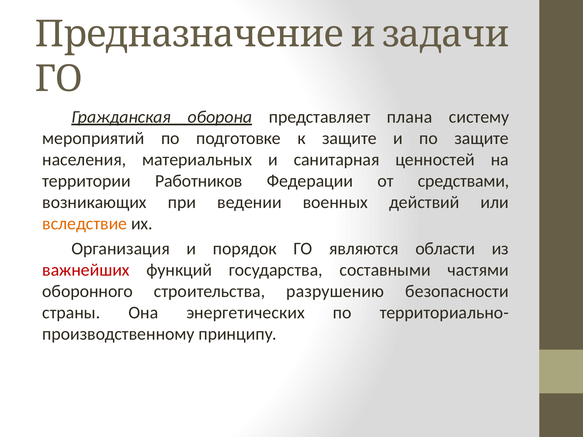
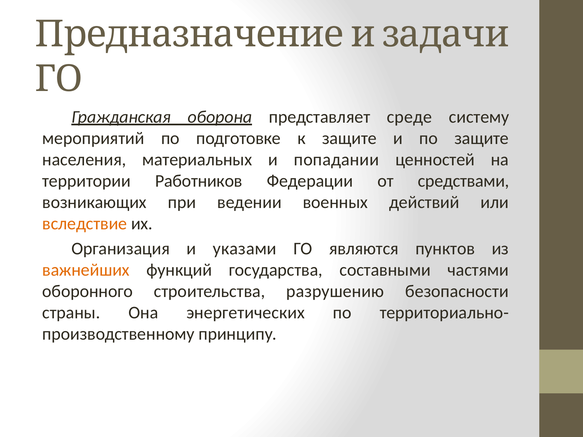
плана: плана -> среде
санитарная: санитарная -> попадании
порядок: порядок -> указами
области: области -> пунктов
важнейших colour: red -> orange
